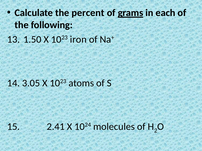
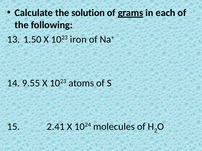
percent: percent -> solution
3.05: 3.05 -> 9.55
